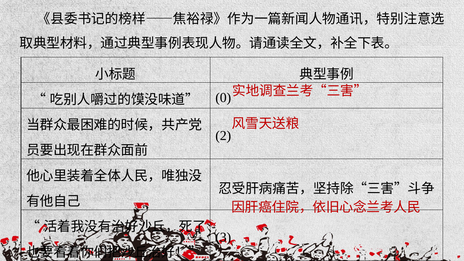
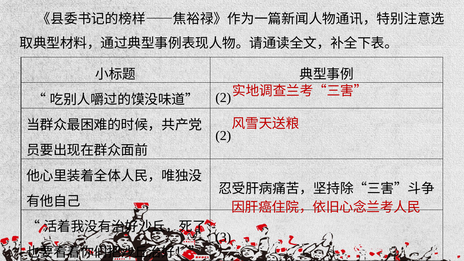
0 at (223, 98): 0 -> 2
